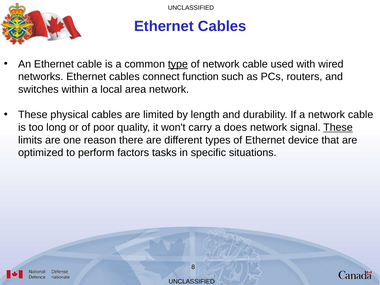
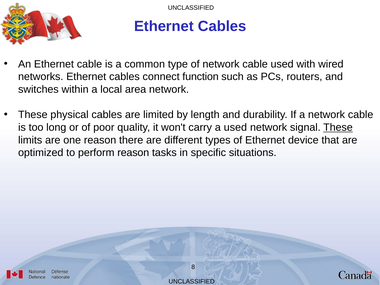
type underline: present -> none
a does: does -> used
perform factors: factors -> reason
